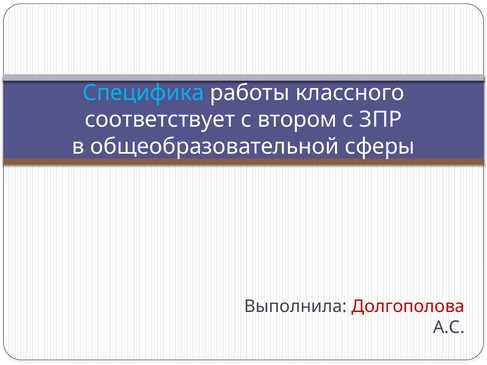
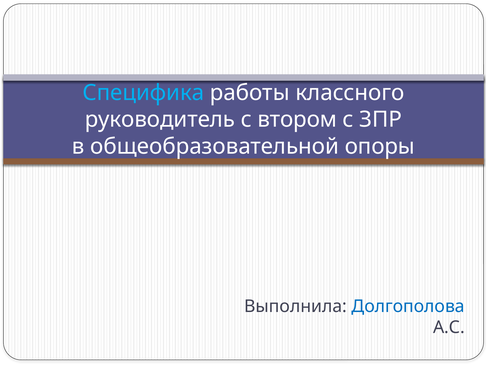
соответствует: соответствует -> руководитель
сферы: сферы -> опоры
Долгополова colour: red -> blue
